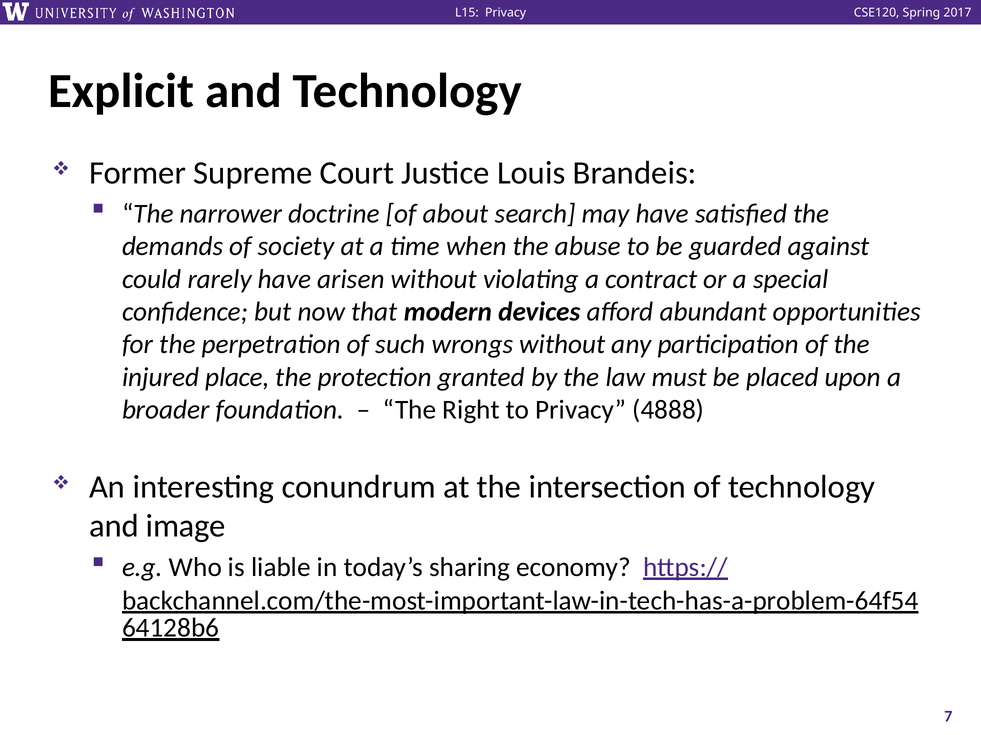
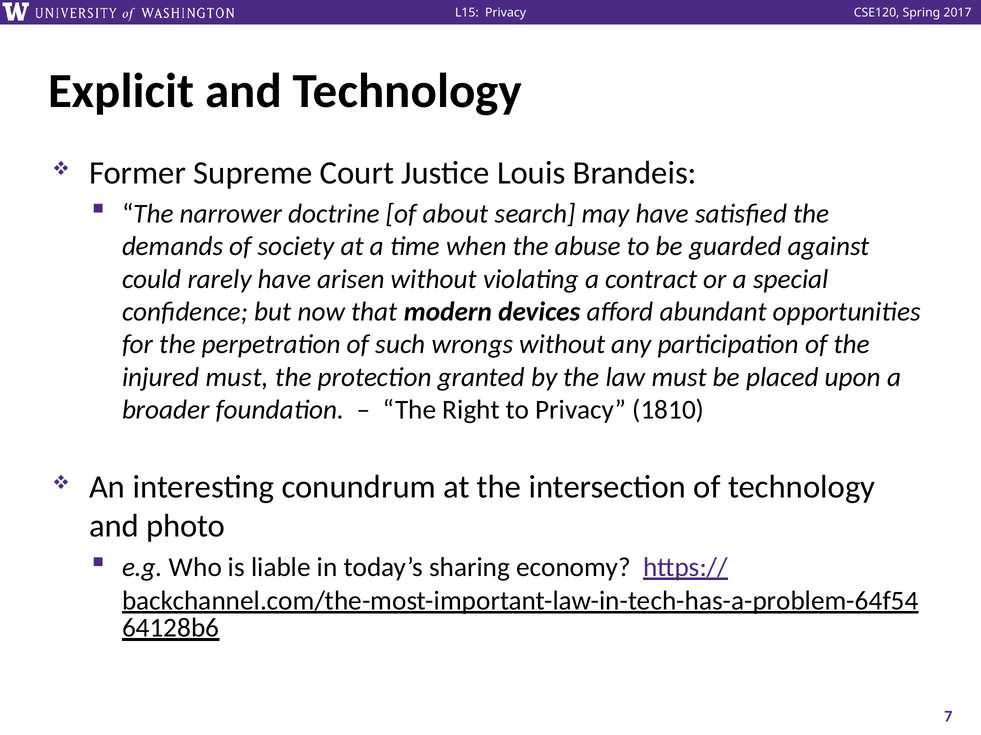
injured place: place -> must
4888: 4888 -> 1810
image: image -> photo
